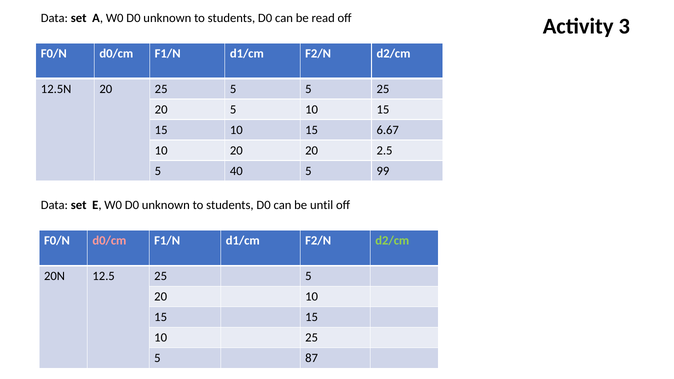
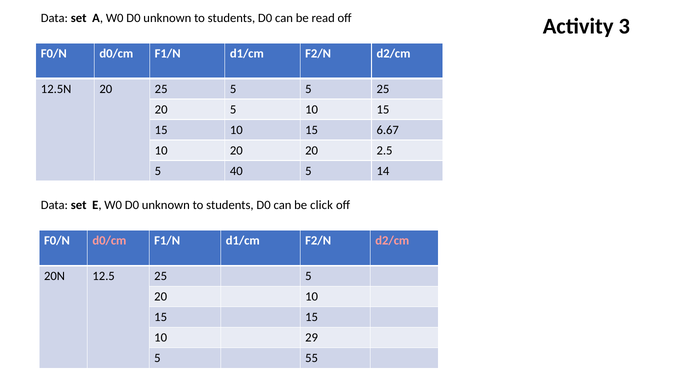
99: 99 -> 14
until: until -> click
d2/cm at (392, 241) colour: light green -> pink
10 25: 25 -> 29
87: 87 -> 55
